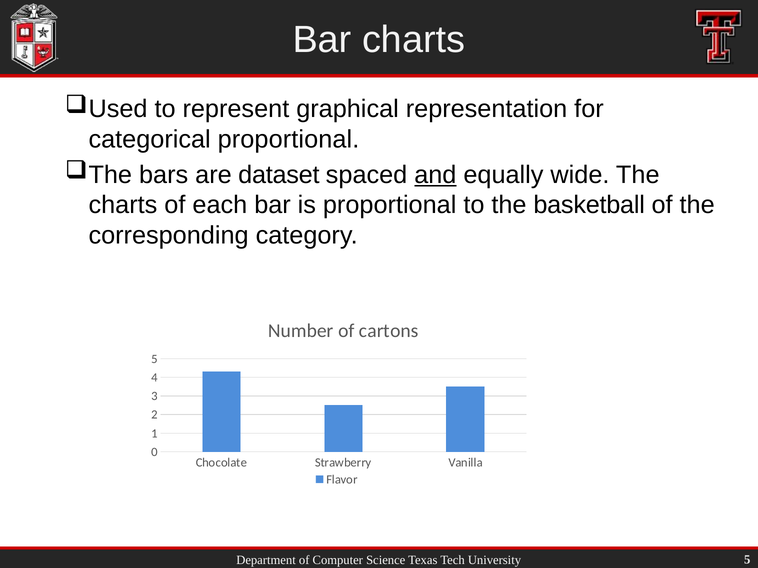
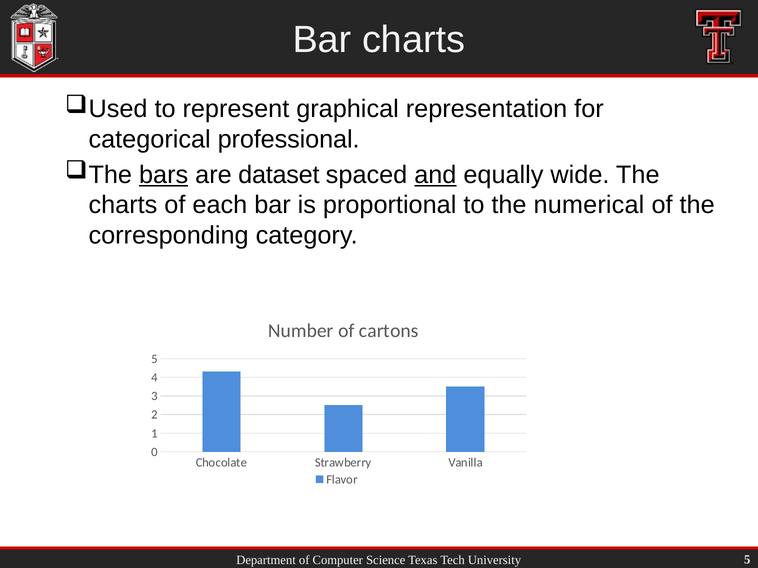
categorical proportional: proportional -> professional
bars underline: none -> present
basketball: basketball -> numerical
